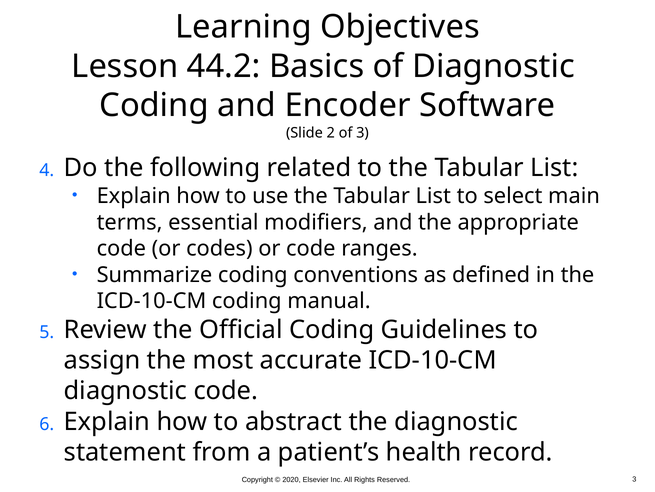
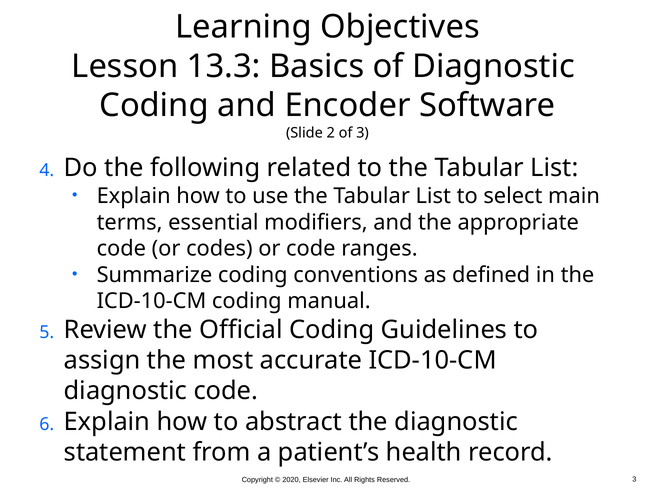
44.2: 44.2 -> 13.3
